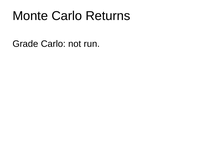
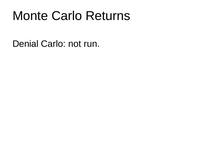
Grade: Grade -> Denial
